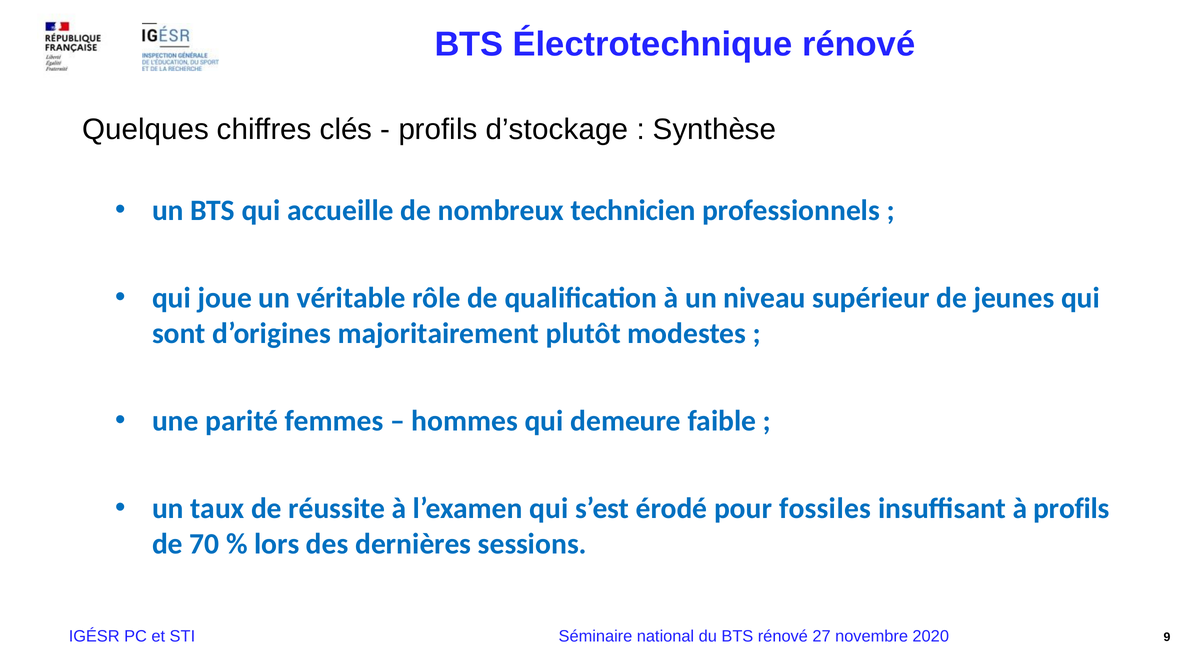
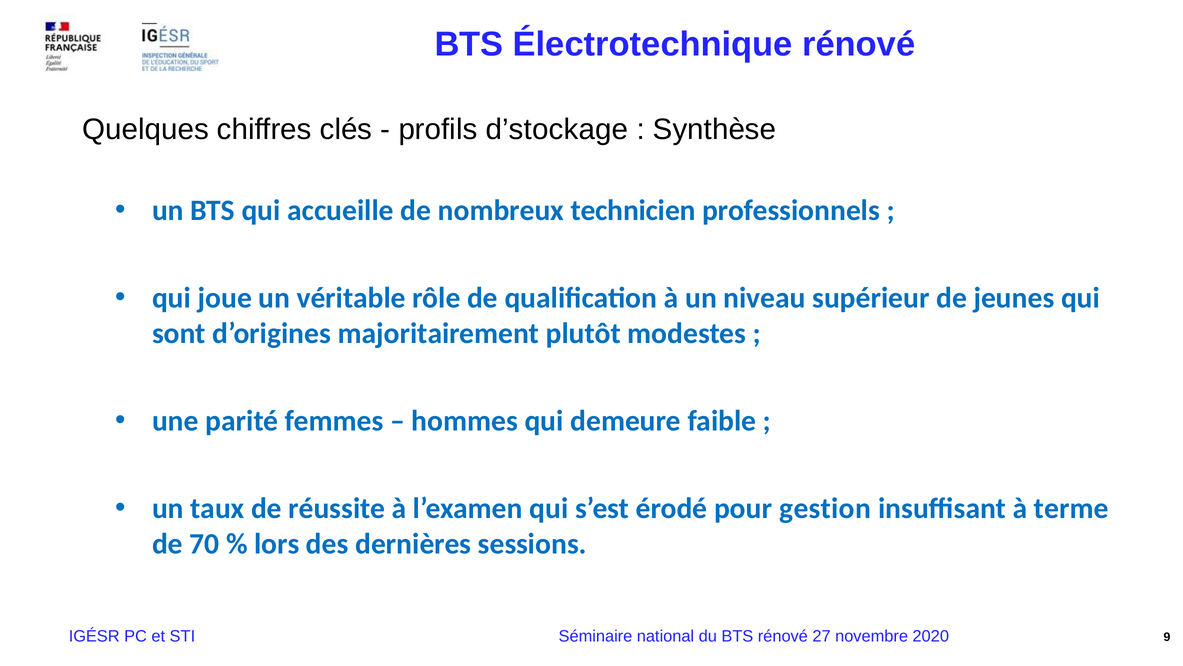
fossiles: fossiles -> gestion
à profils: profils -> terme
